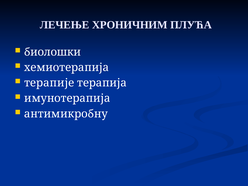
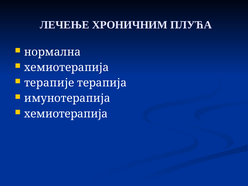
биолошки: биолошки -> нормална
антимикробну at (66, 114): антимикробну -> хемиотерапија
